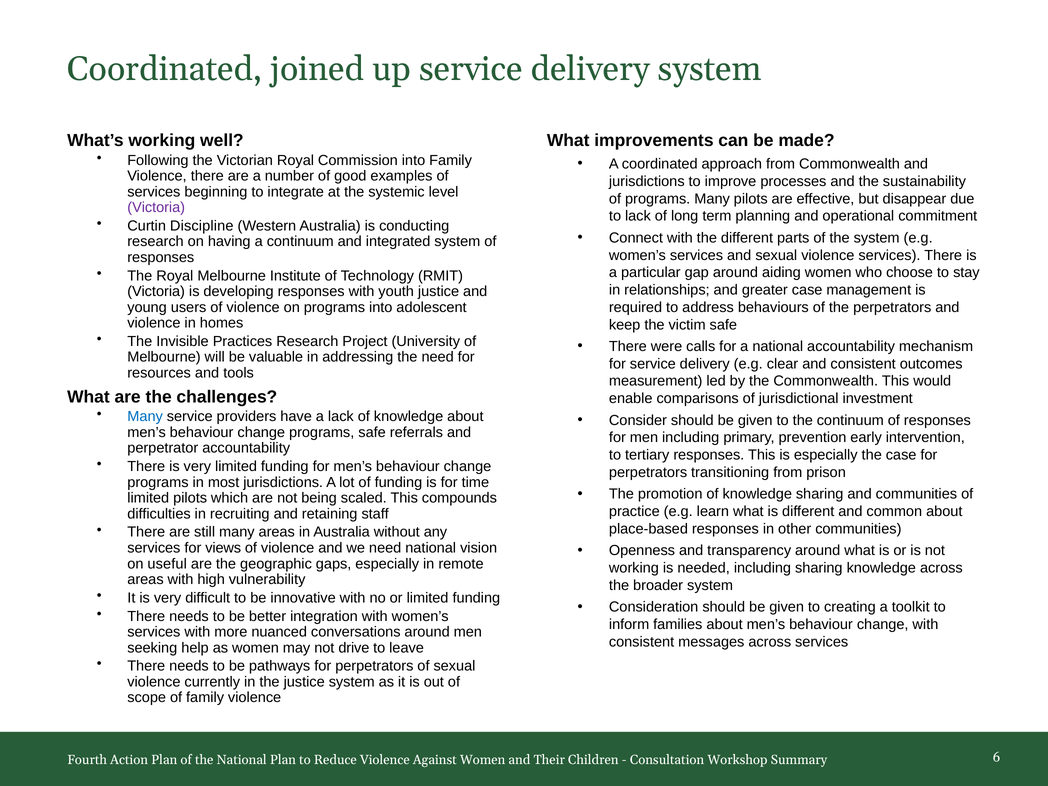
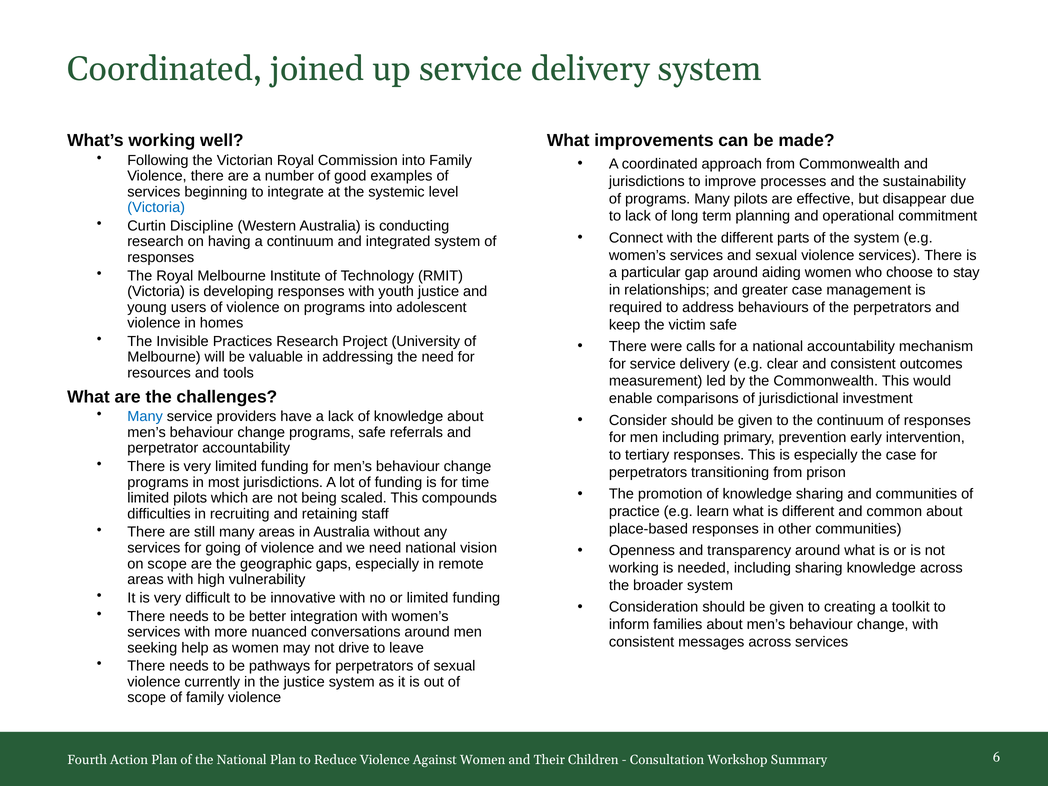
Victoria at (156, 208) colour: purple -> blue
views: views -> going
on useful: useful -> scope
